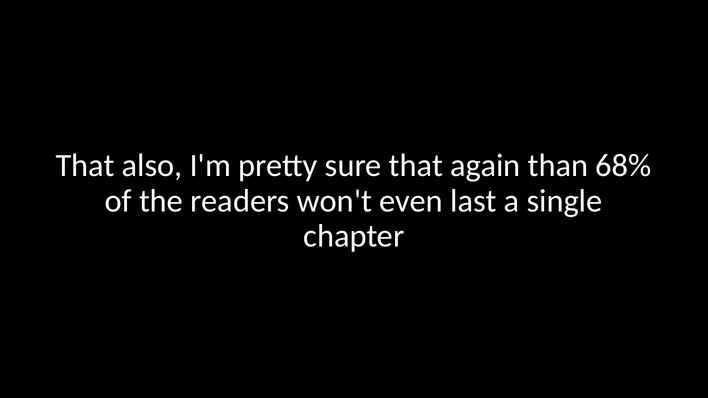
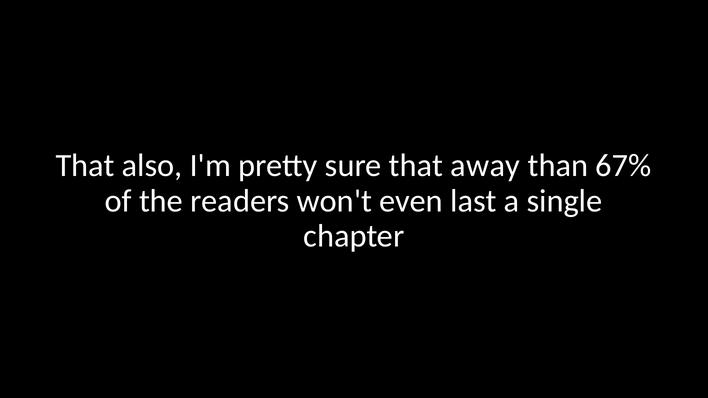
again: again -> away
68%: 68% -> 67%
